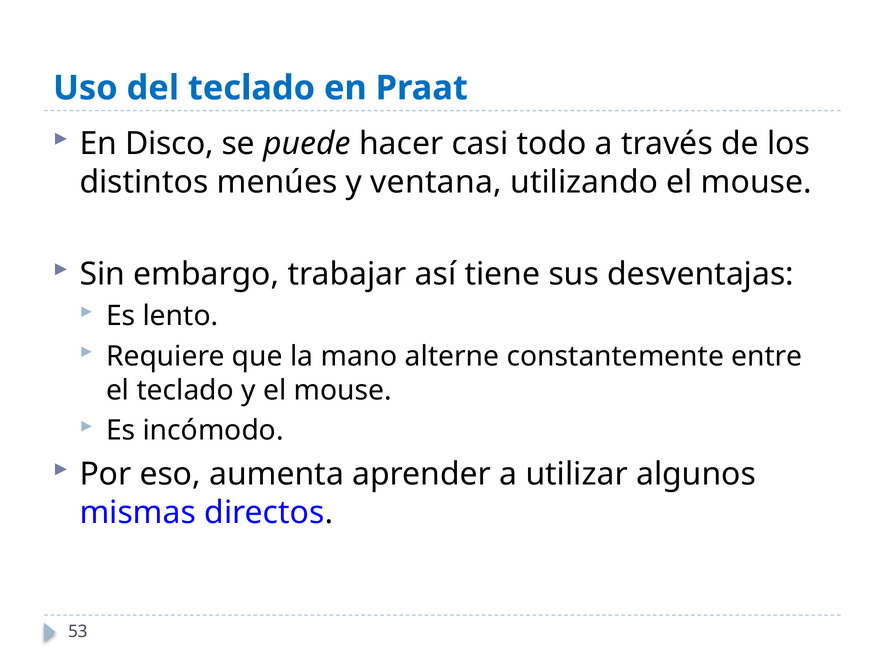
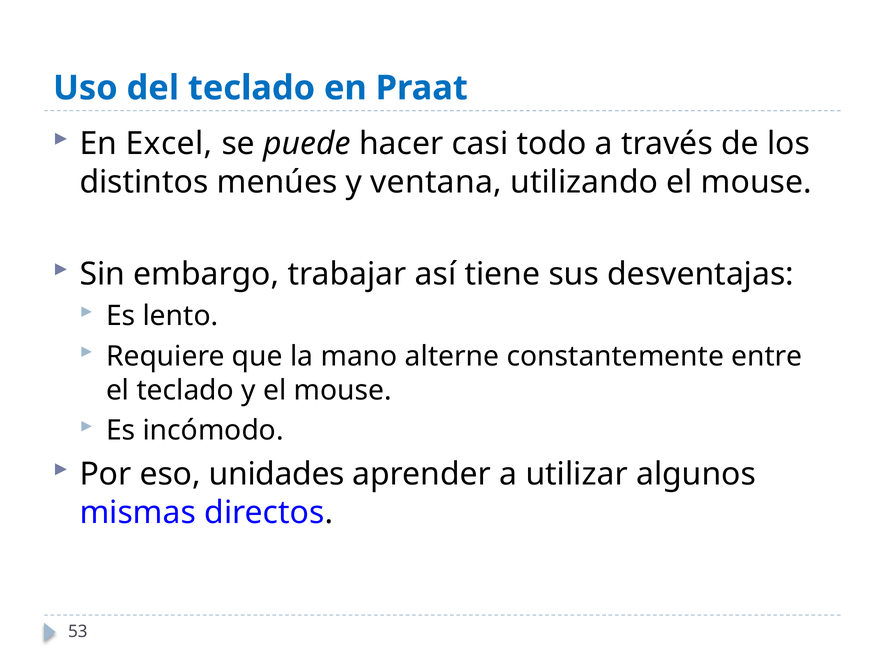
Disco: Disco -> Excel
aumenta: aumenta -> unidades
